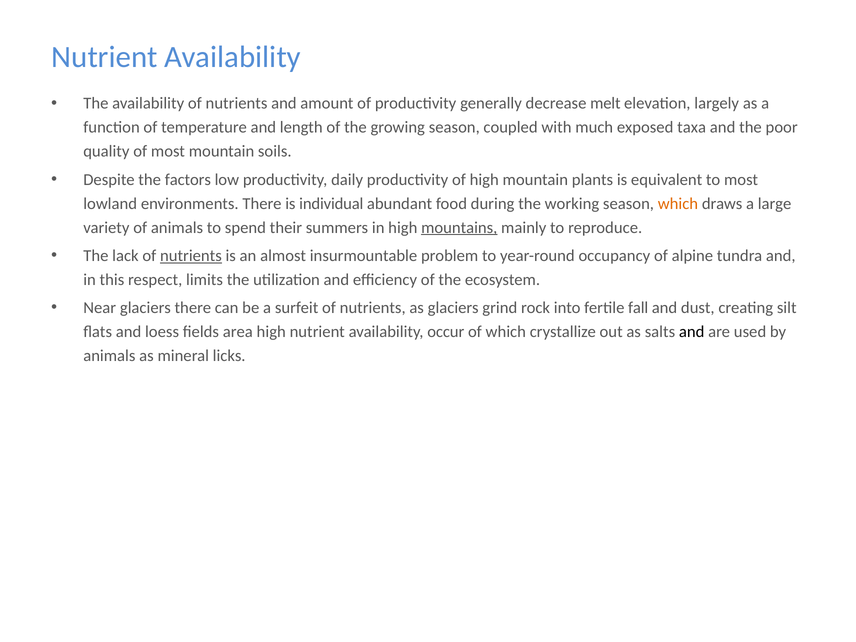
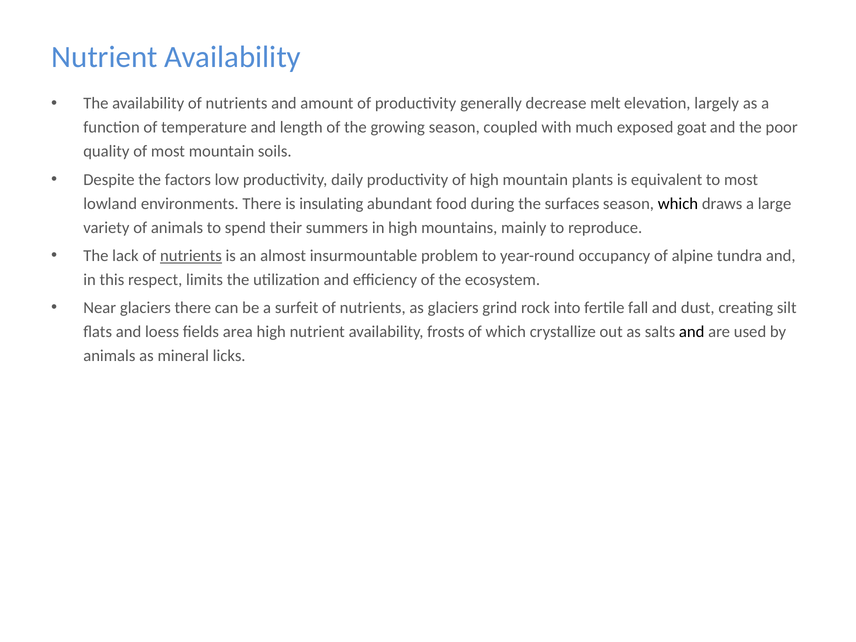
taxa: taxa -> goat
individual: individual -> insulating
working: working -> surfaces
which at (678, 204) colour: orange -> black
mountains underline: present -> none
occur: occur -> frosts
